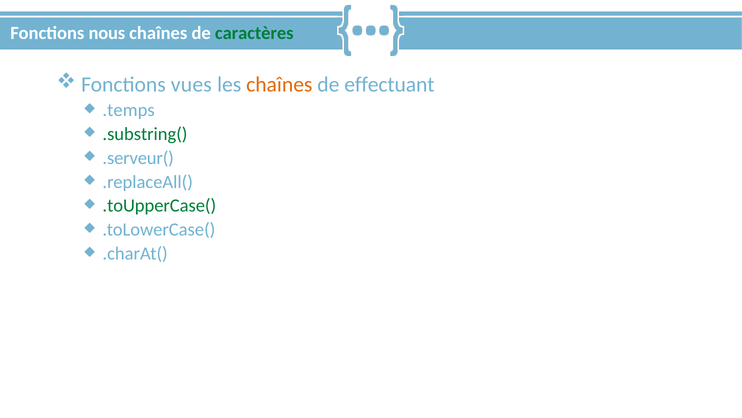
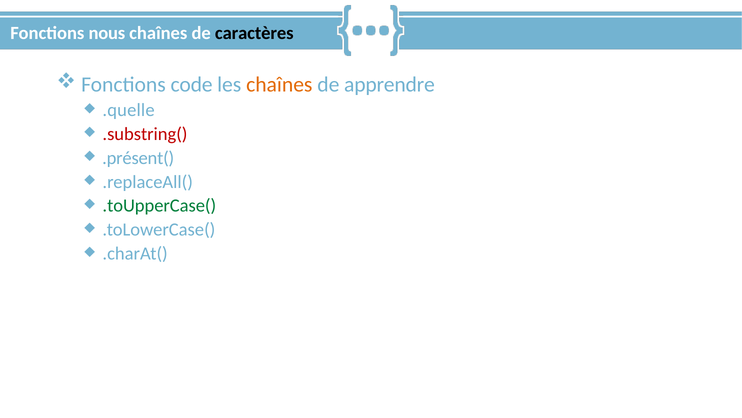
caractères colour: green -> black
vues: vues -> code
effectuant: effectuant -> apprendre
.temps: .temps -> .quelle
.substring( colour: green -> red
.serveur(: .serveur( -> .présent(
